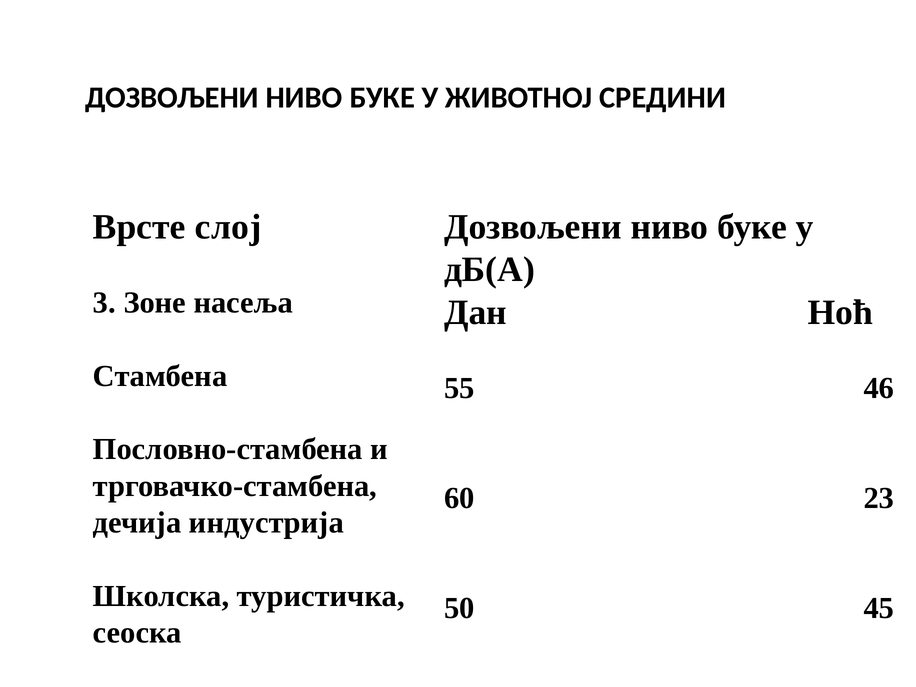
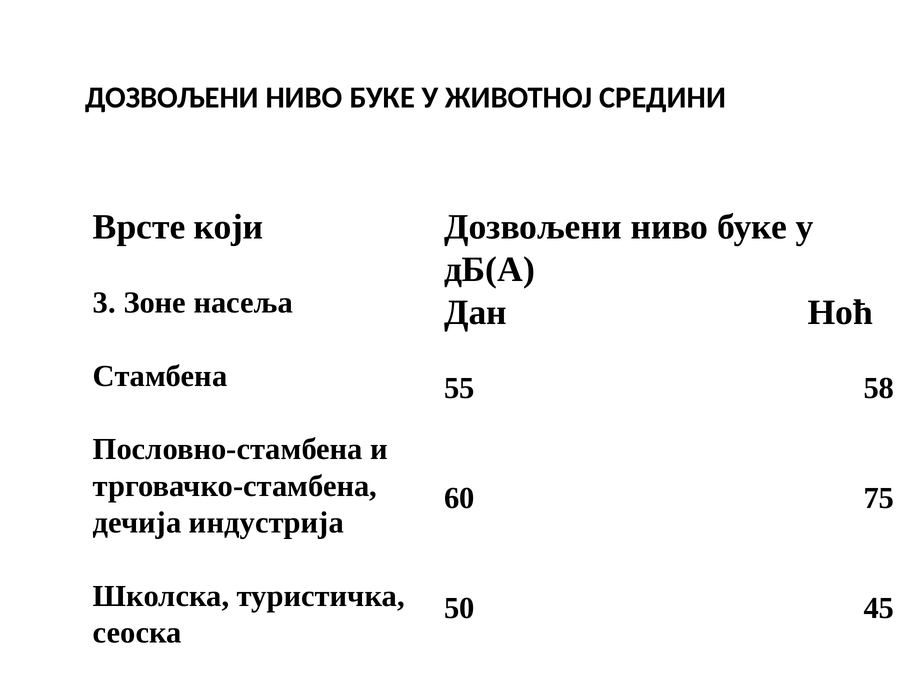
слој: слој -> који
46: 46 -> 58
23: 23 -> 75
